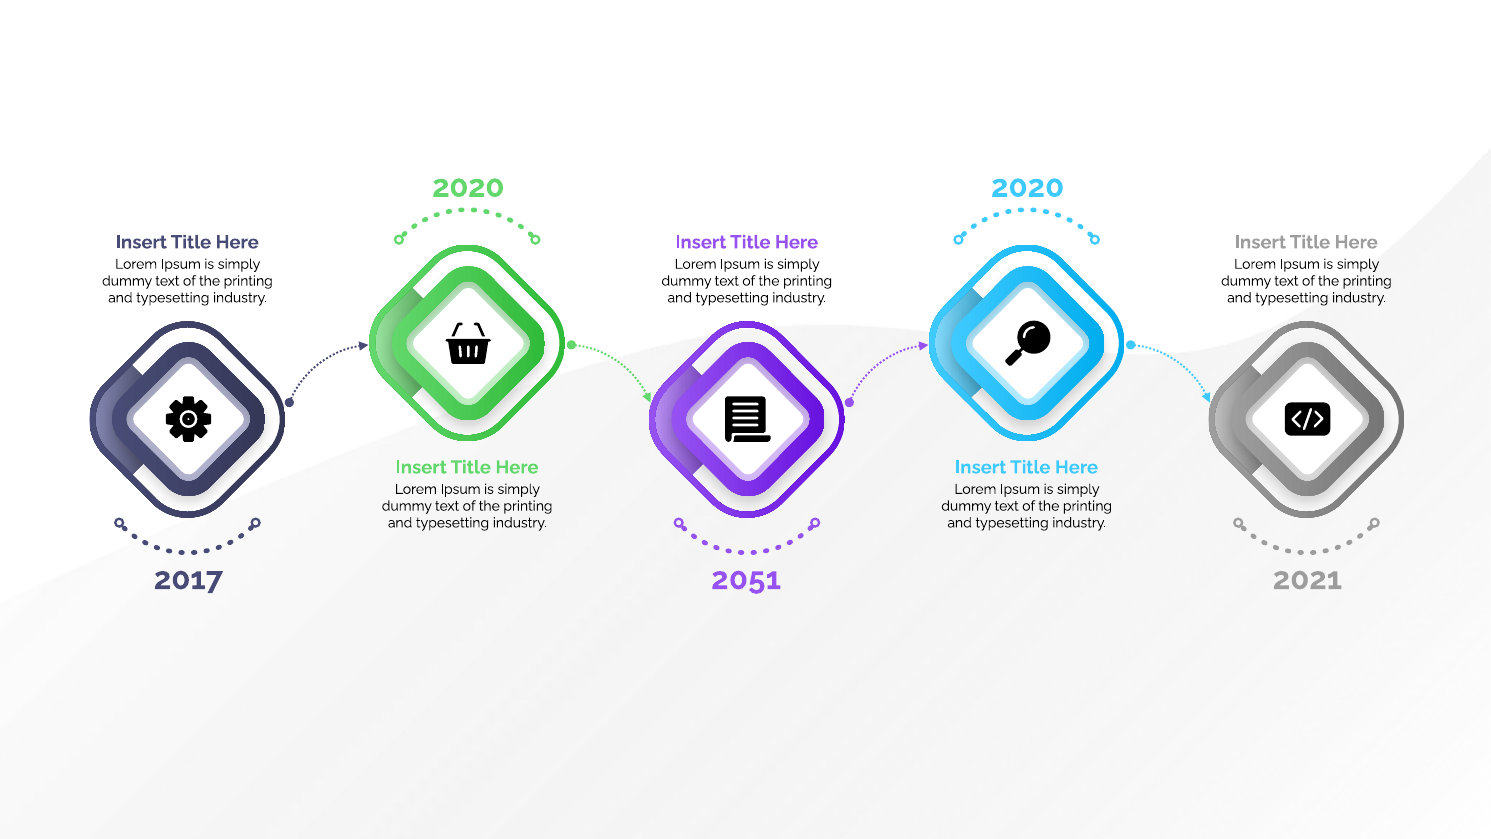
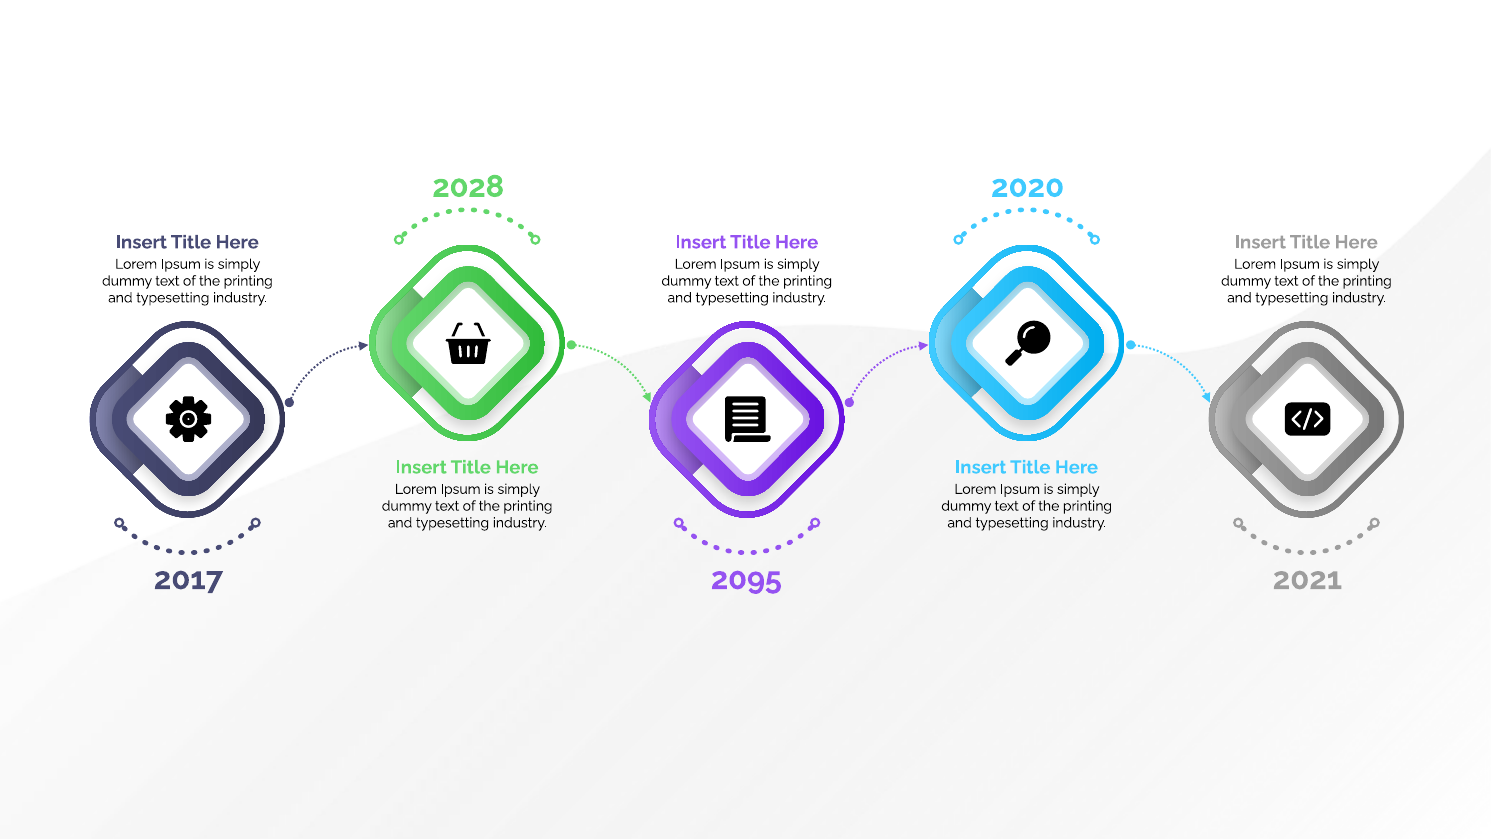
2020 at (468, 186): 2020 -> 2028
2051: 2051 -> 2095
